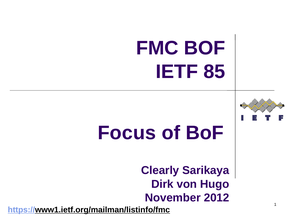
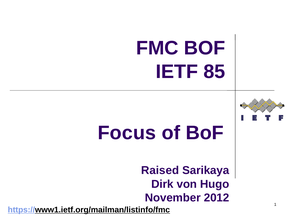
Clearly: Clearly -> Raised
